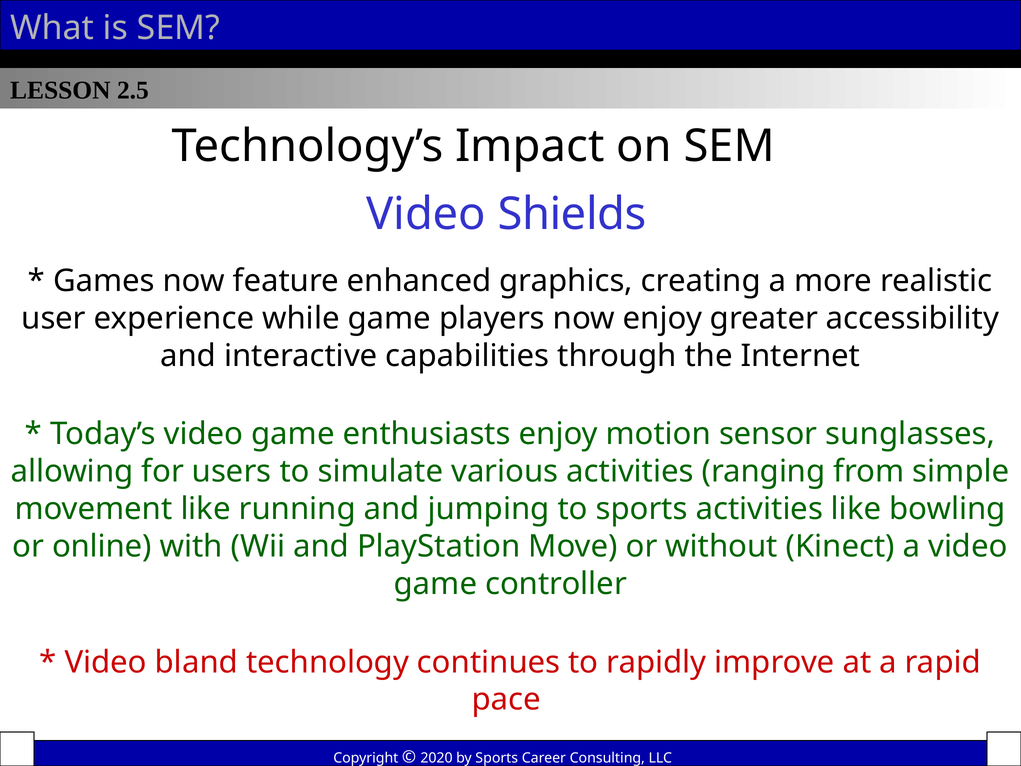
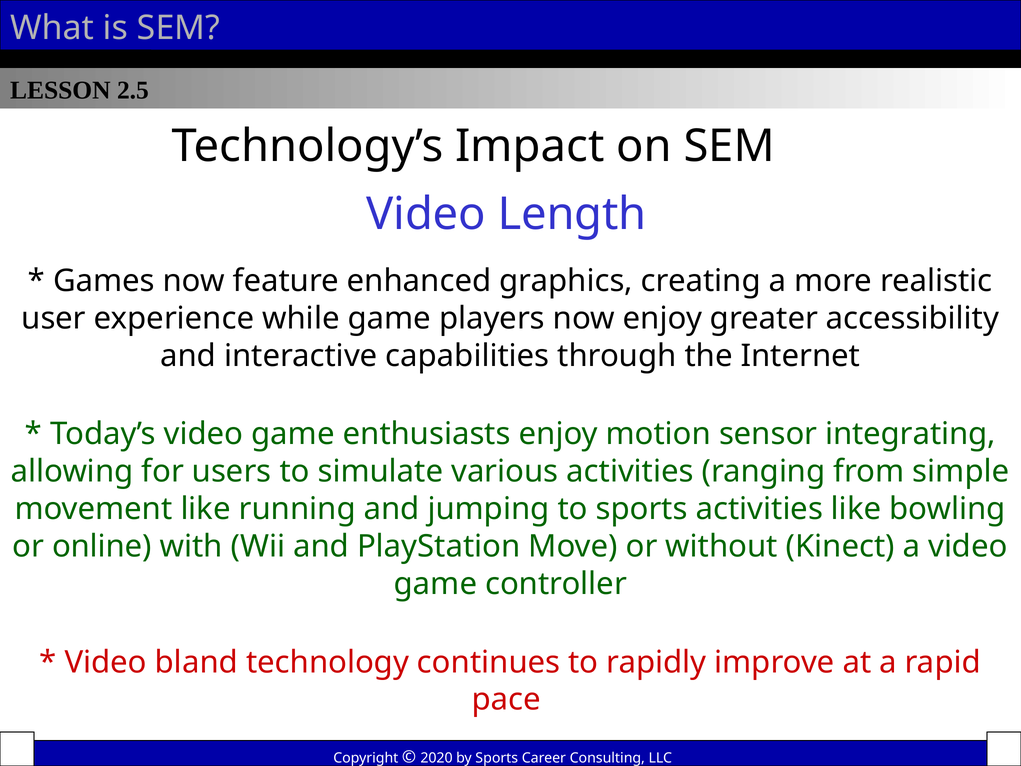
Shields: Shields -> Length
sunglasses: sunglasses -> integrating
